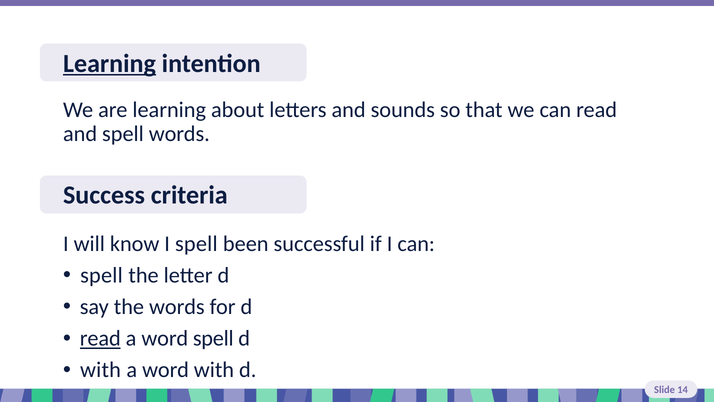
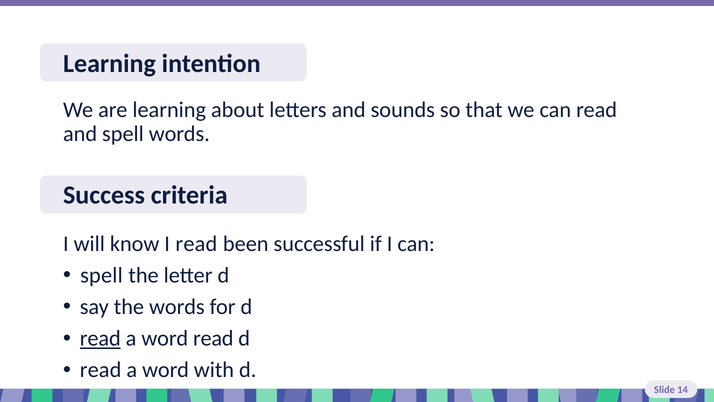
Learning at (109, 64) underline: present -> none
I spell: spell -> read
word spell: spell -> read
with at (100, 370): with -> read
